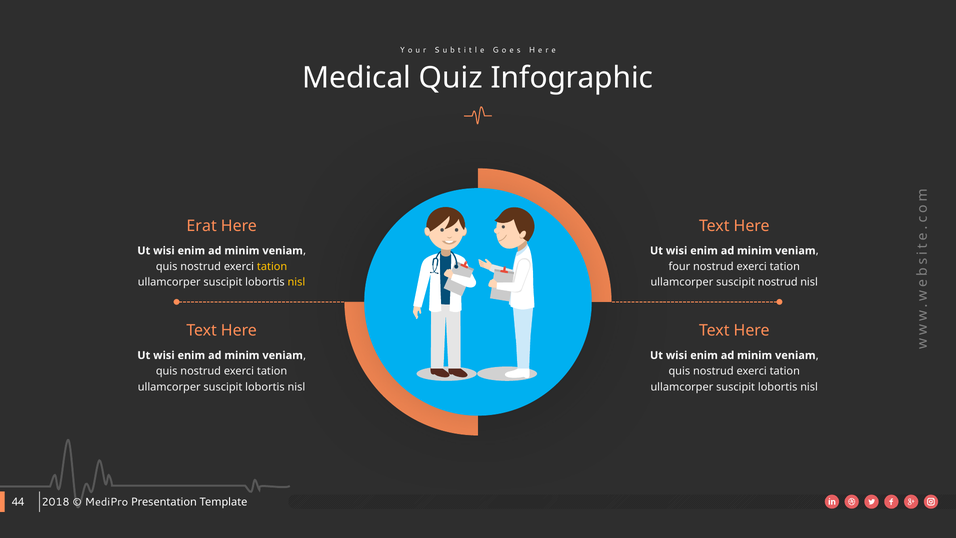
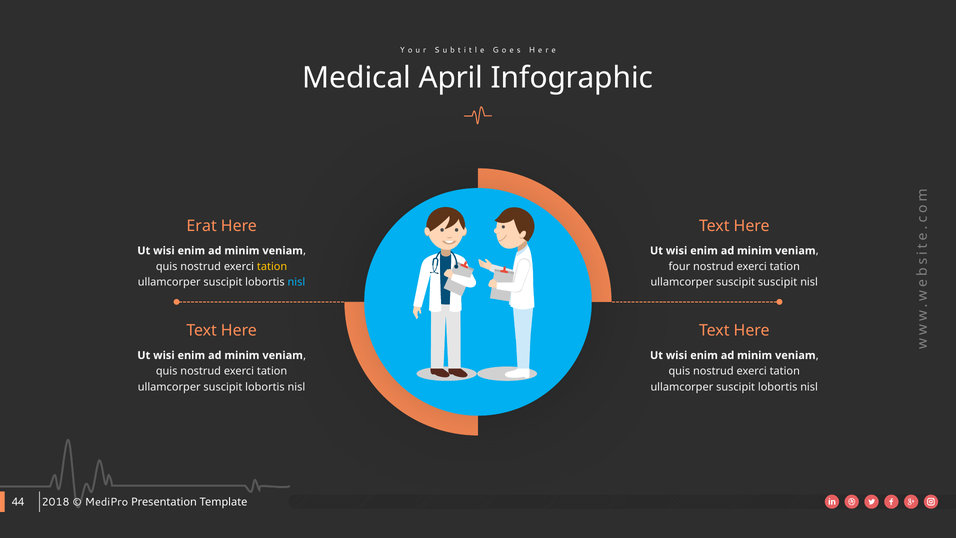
Quiz: Quiz -> April
nisl at (296, 282) colour: yellow -> light blue
suscipit nostrud: nostrud -> suscipit
